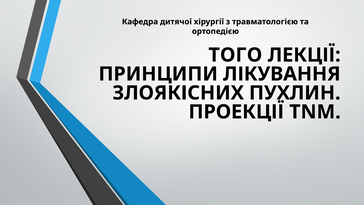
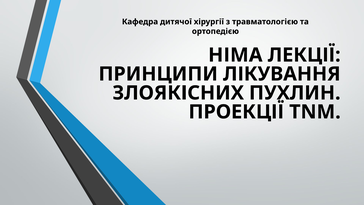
ТОГО: ТОГО -> НІМА
